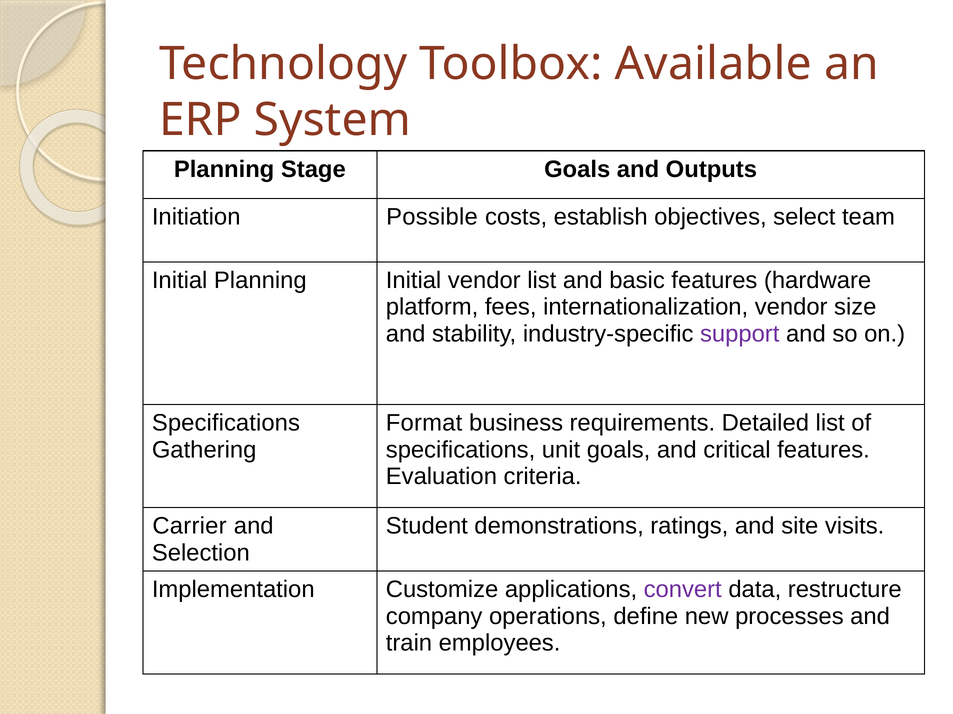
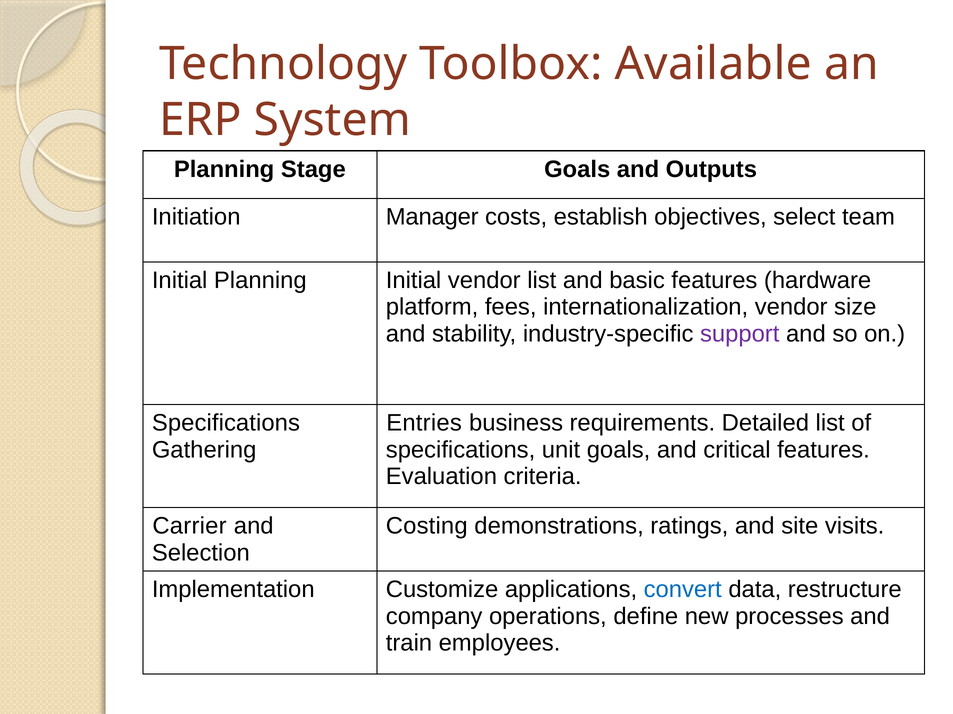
Possible: Possible -> Manager
Format: Format -> Entries
Student: Student -> Costing
convert colour: purple -> blue
